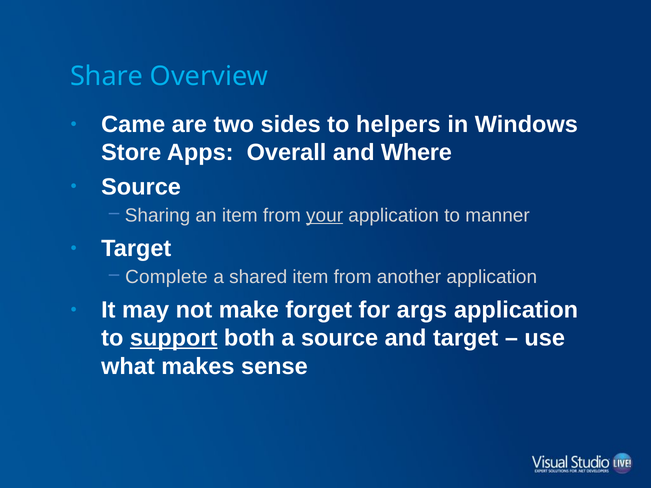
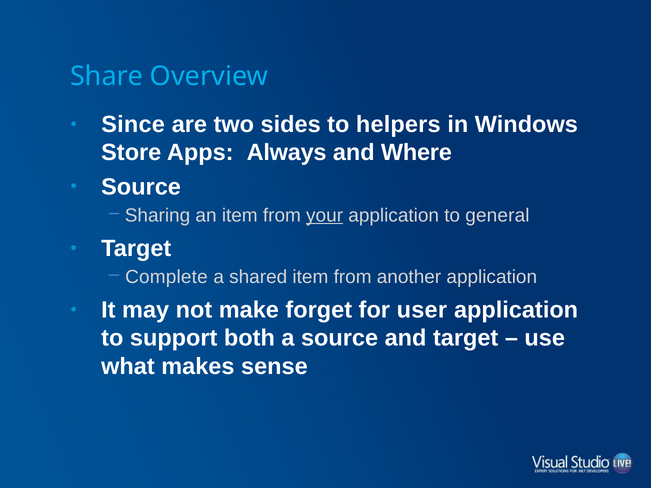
Came: Came -> Since
Overall: Overall -> Always
manner: manner -> general
args: args -> user
support underline: present -> none
